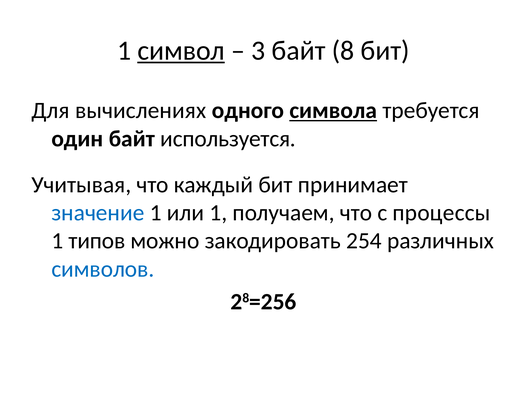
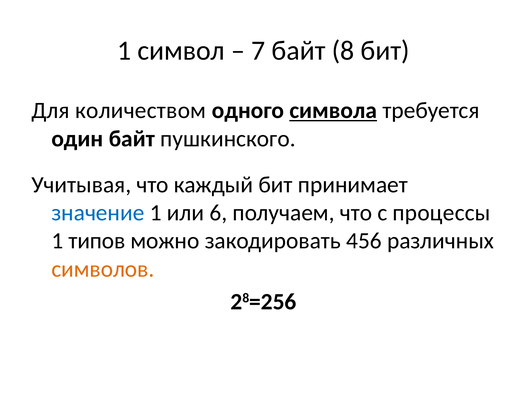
символ underline: present -> none
3: 3 -> 7
вычислениях: вычислениях -> количеством
используется: используется -> пушкинского
или 1: 1 -> 6
254: 254 -> 456
символов colour: blue -> orange
